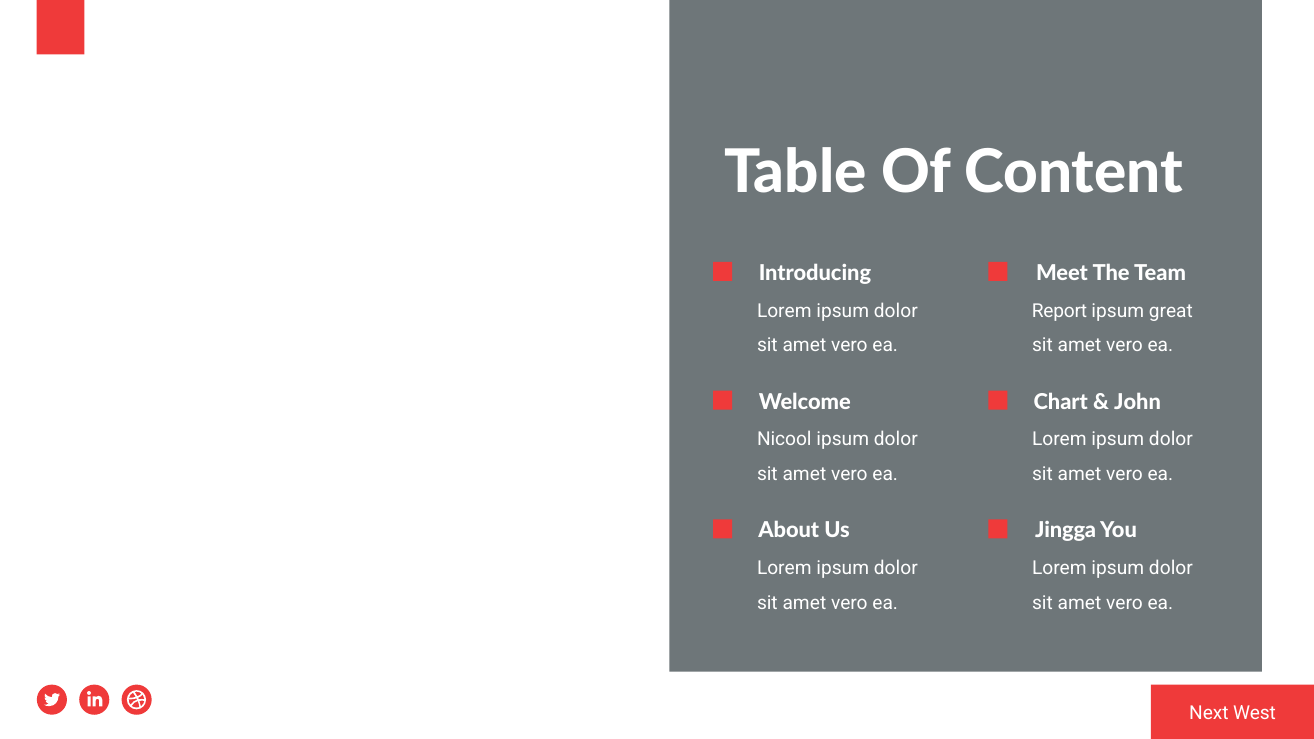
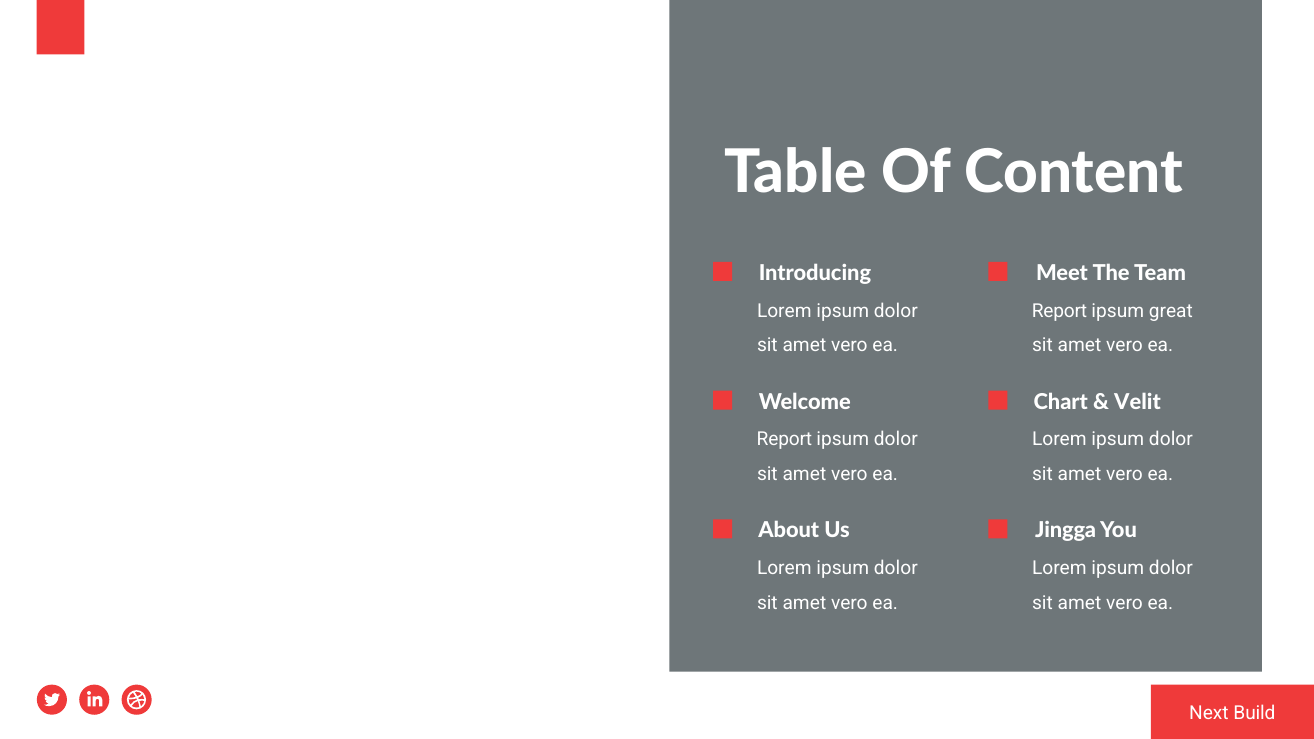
John: John -> Velit
Nicool at (784, 440): Nicool -> Report
West: West -> Build
